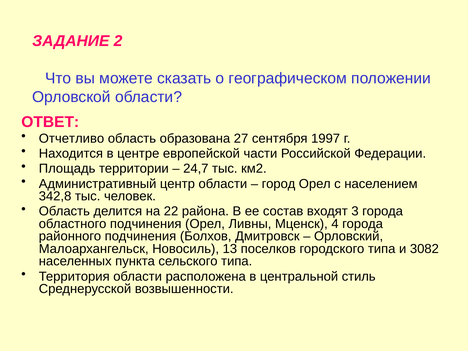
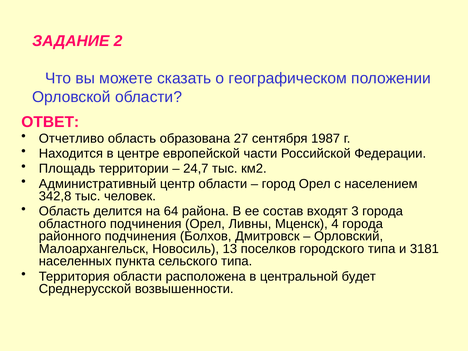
1997: 1997 -> 1987
22: 22 -> 64
3082: 3082 -> 3181
стиль: стиль -> будет
